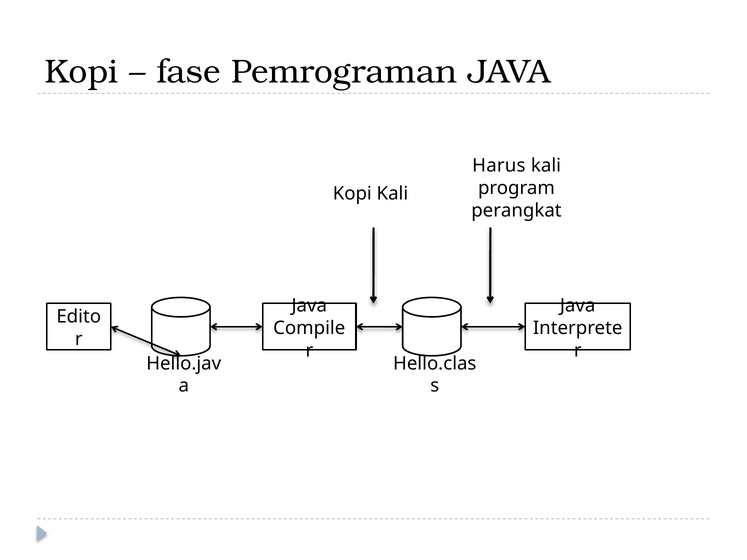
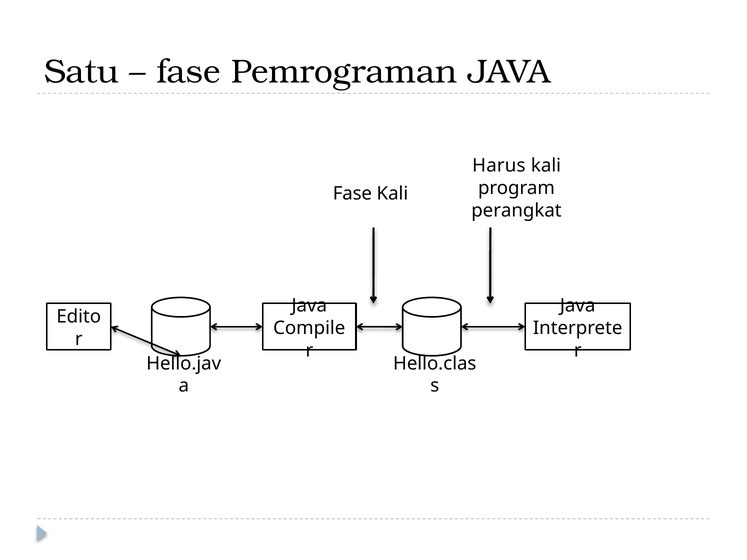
Kopi at (82, 72): Kopi -> Satu
Kopi at (352, 194): Kopi -> Fase
